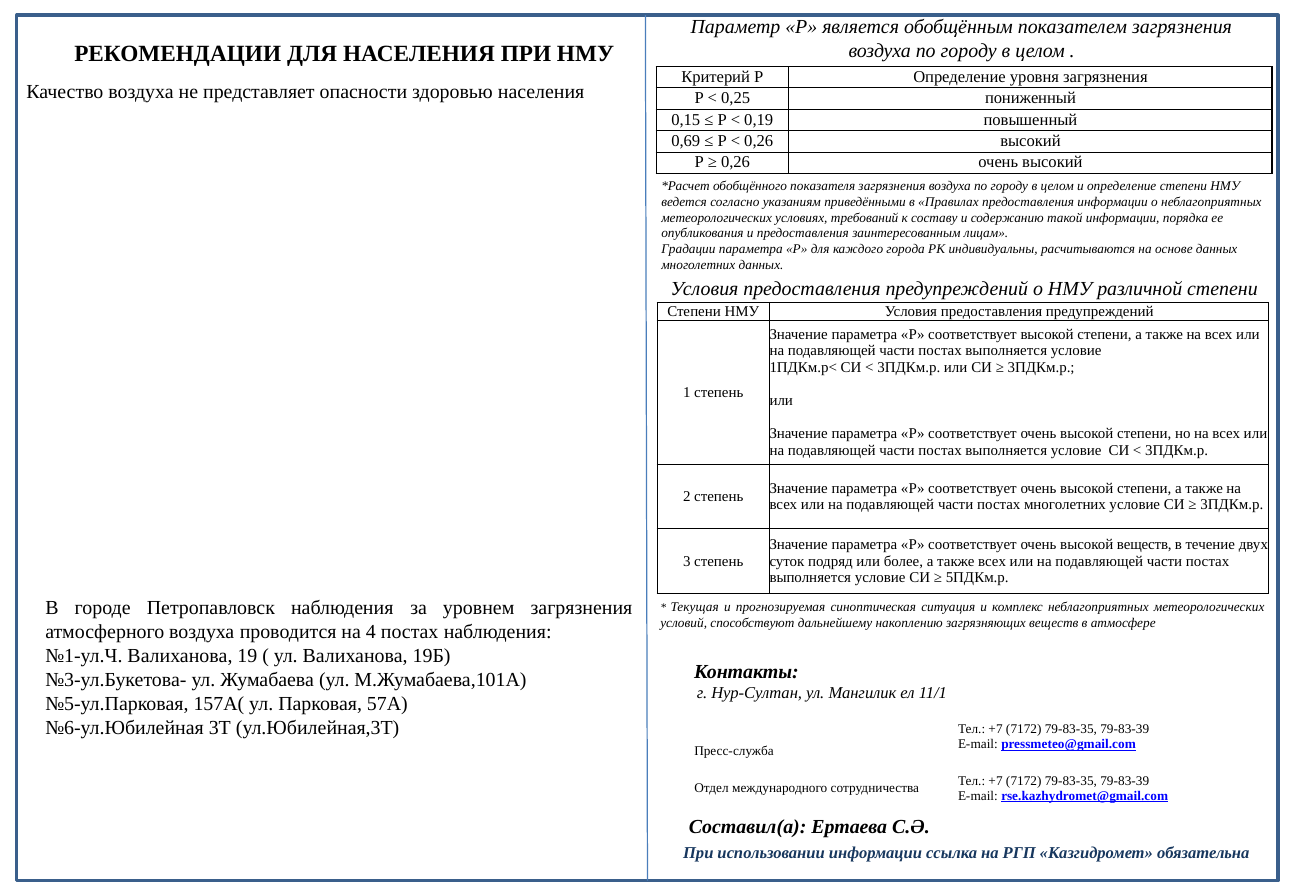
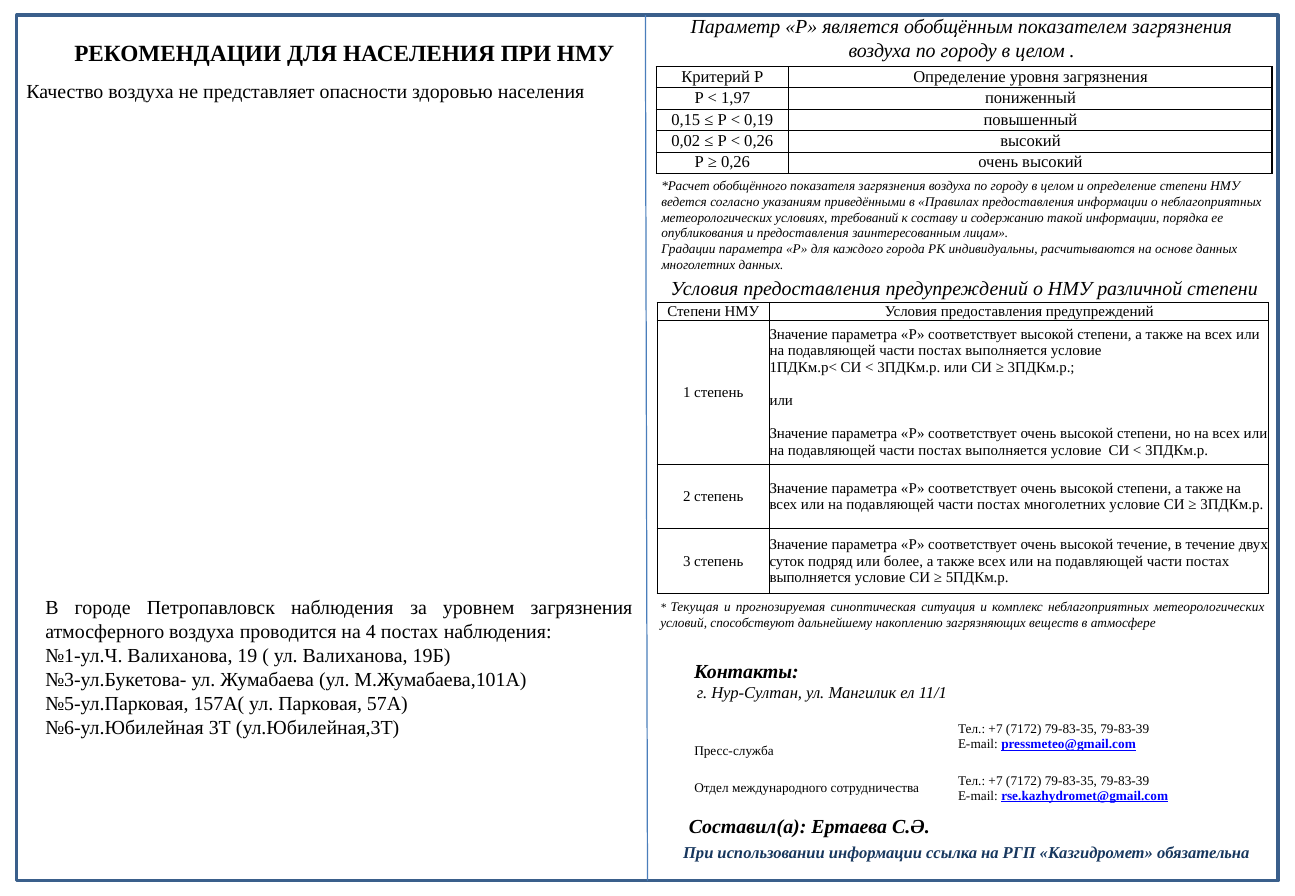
0,25: 0,25 -> 1,97
0,69: 0,69 -> 0,02
высокой веществ: веществ -> течение
